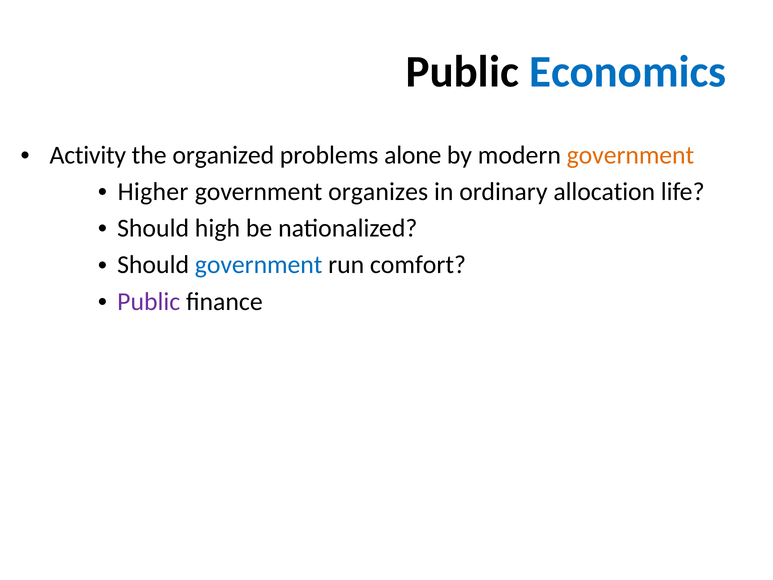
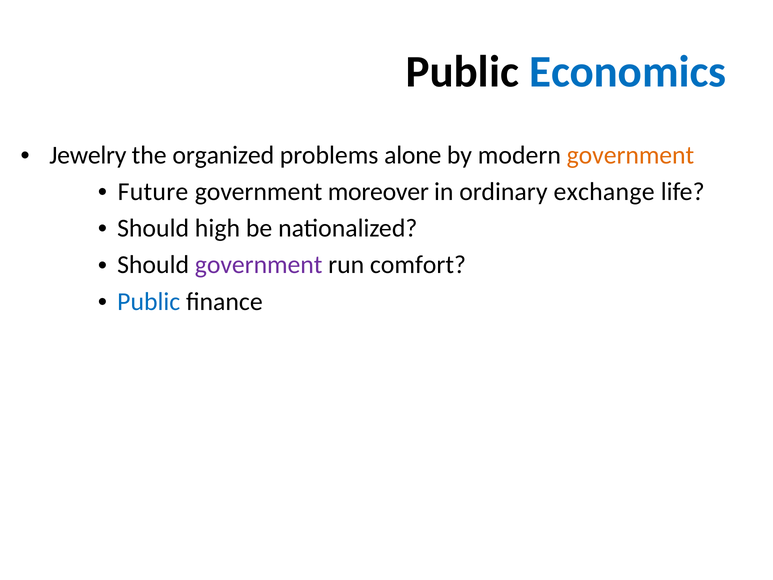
Activity: Activity -> Jewelry
Higher: Higher -> Future
organizes: organizes -> moreover
allocation: allocation -> exchange
government at (259, 265) colour: blue -> purple
Public at (149, 301) colour: purple -> blue
